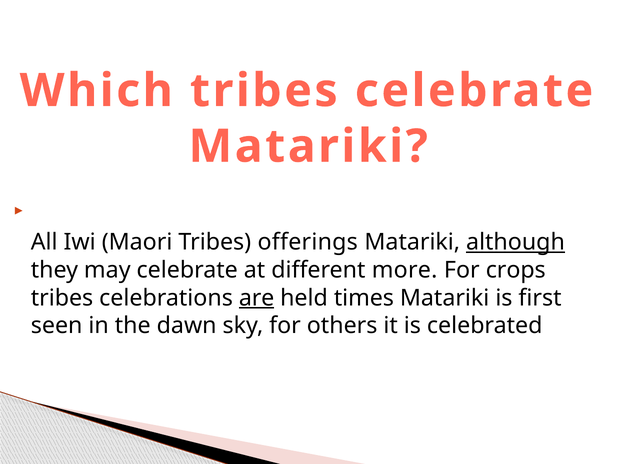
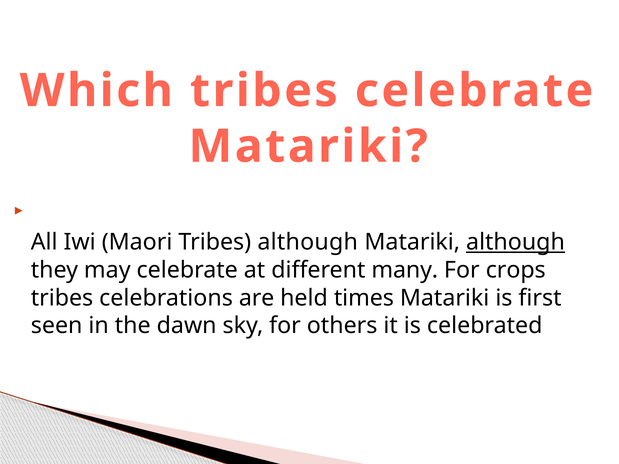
Tribes offerings: offerings -> although
more: more -> many
are underline: present -> none
